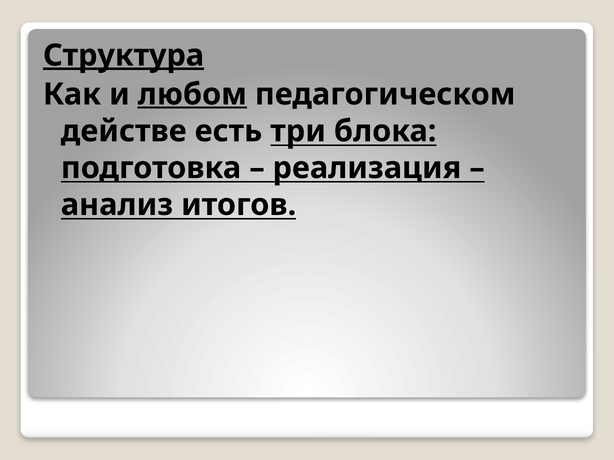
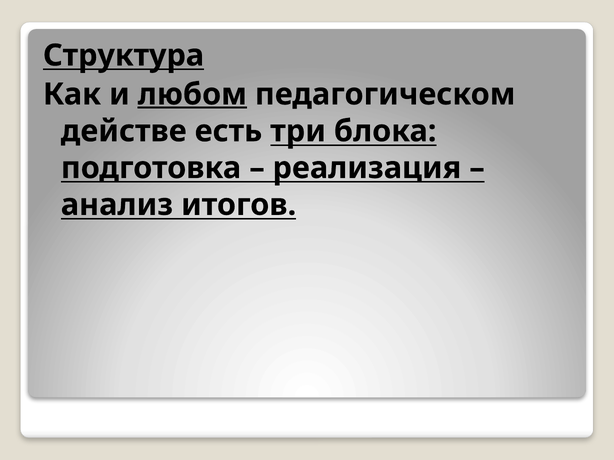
Структура underline: present -> none
